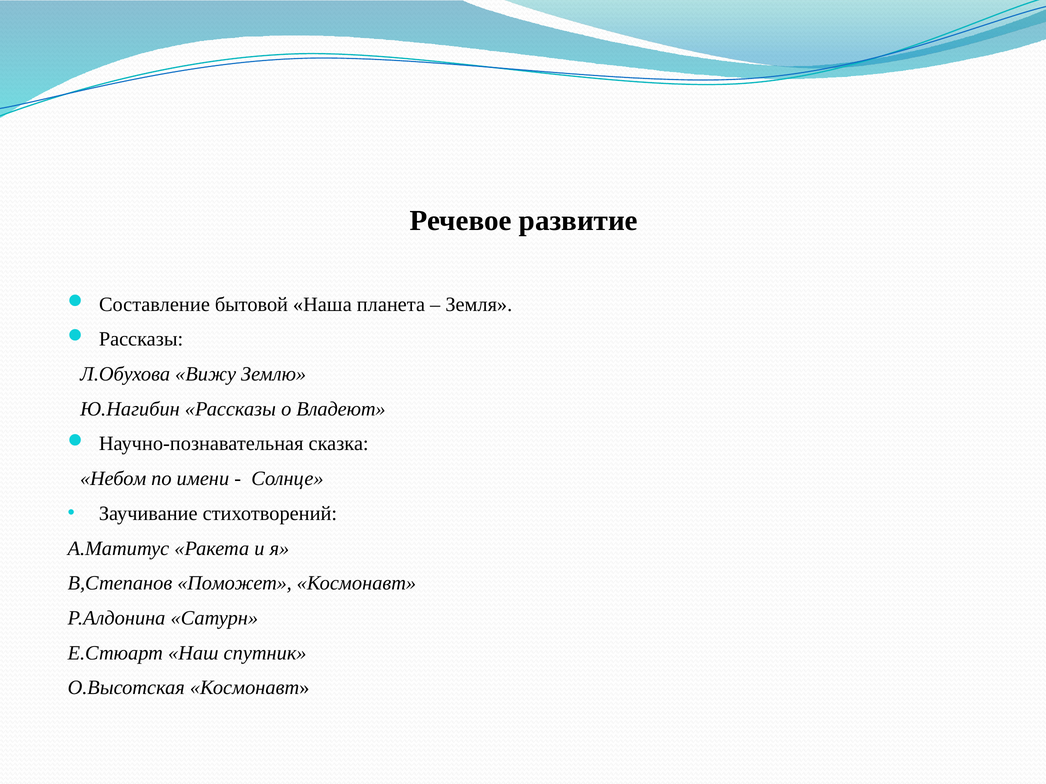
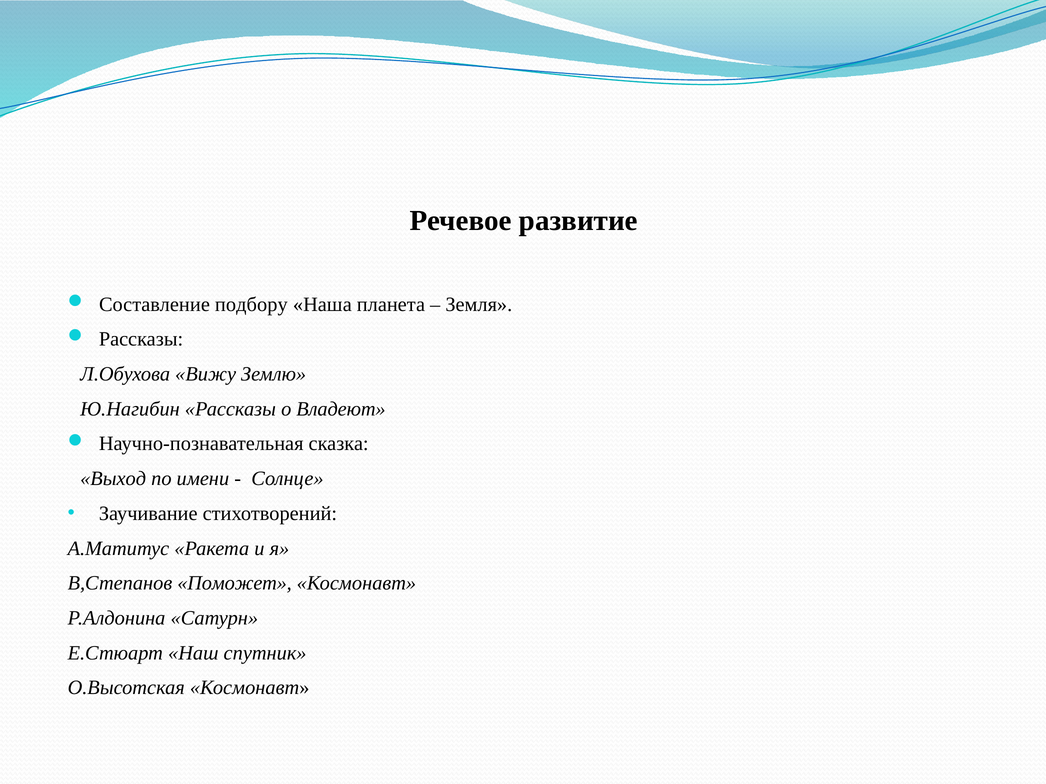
бытовой: бытовой -> подбору
Небом: Небом -> Выход
